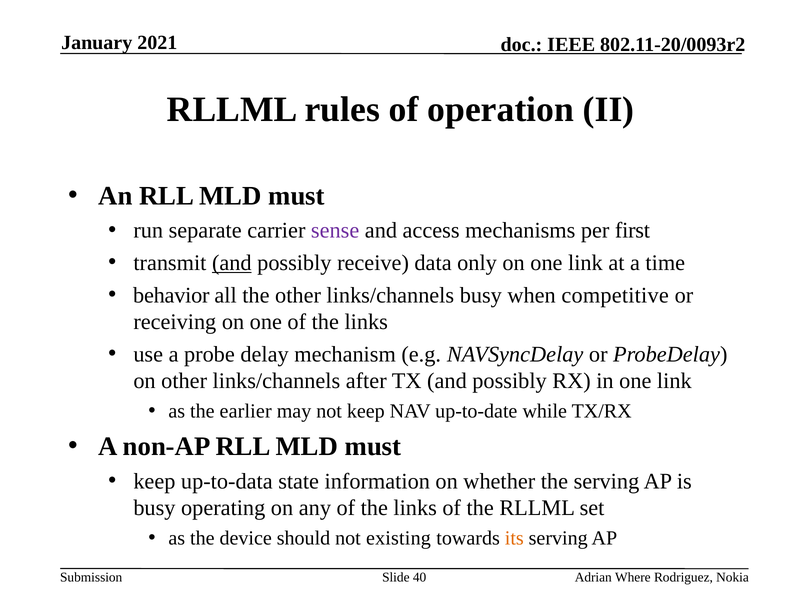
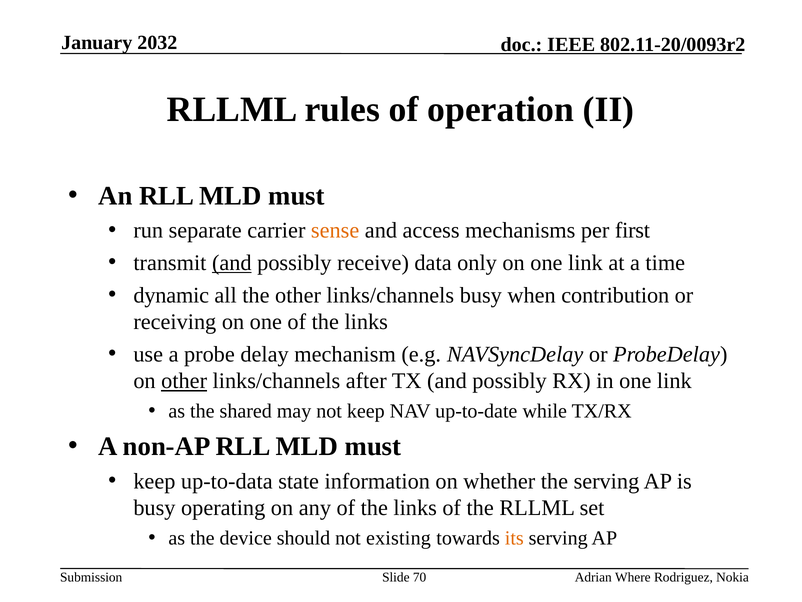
2021: 2021 -> 2032
sense colour: purple -> orange
behavior: behavior -> dynamic
competitive: competitive -> contribution
other at (184, 381) underline: none -> present
earlier: earlier -> shared
40: 40 -> 70
